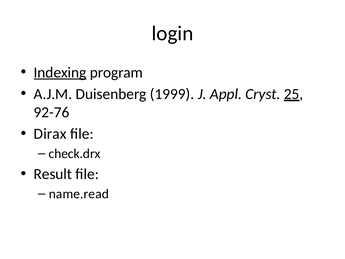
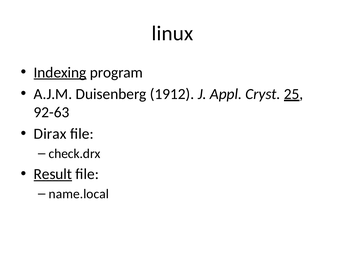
login: login -> linux
1999: 1999 -> 1912
92-76: 92-76 -> 92-63
Result underline: none -> present
name.read: name.read -> name.local
